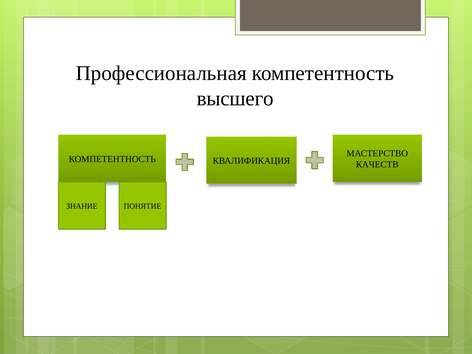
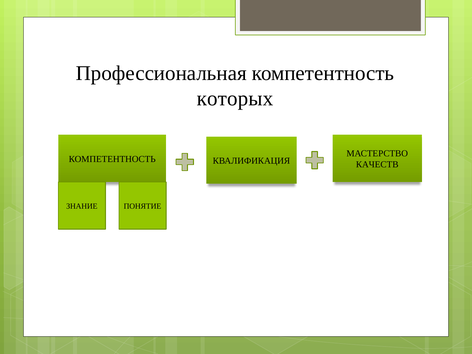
высшего: высшего -> которых
